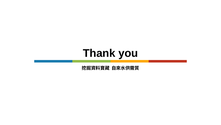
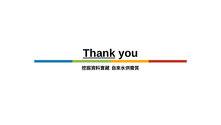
Thank underline: none -> present
